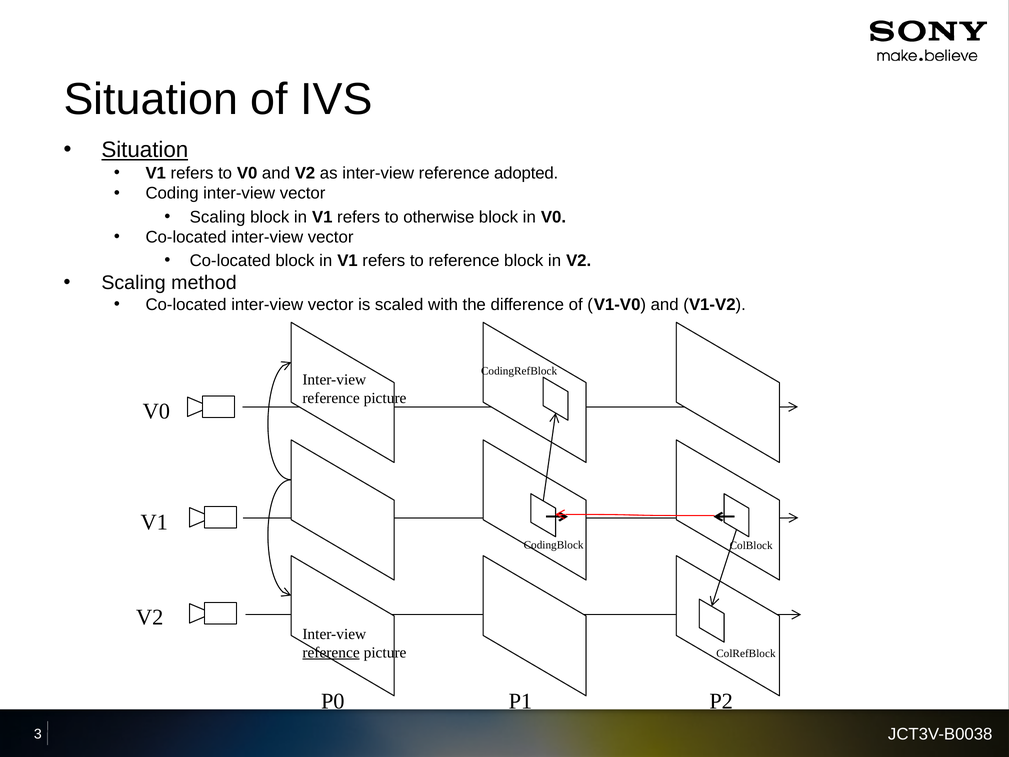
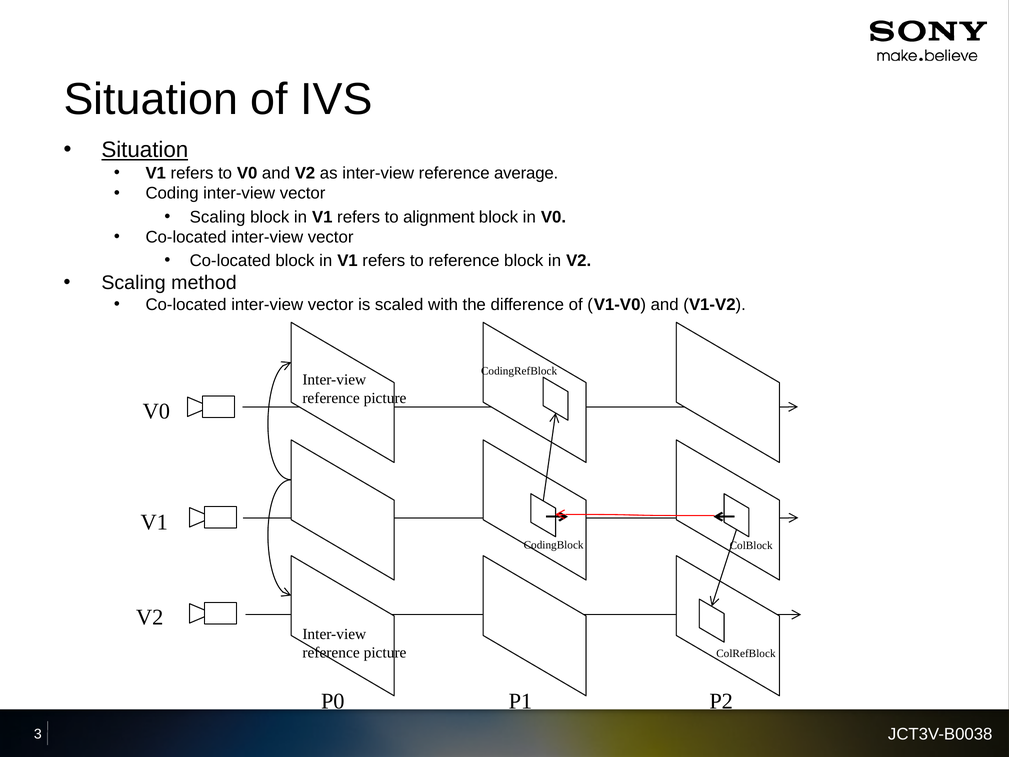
adopted: adopted -> average
otherwise: otherwise -> alignment
reference at (331, 652) underline: present -> none
